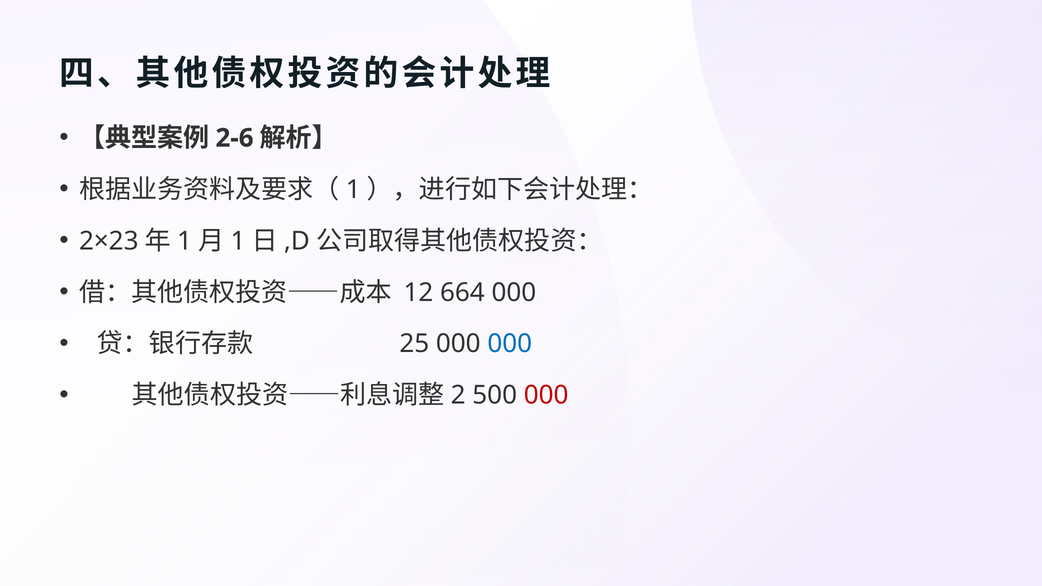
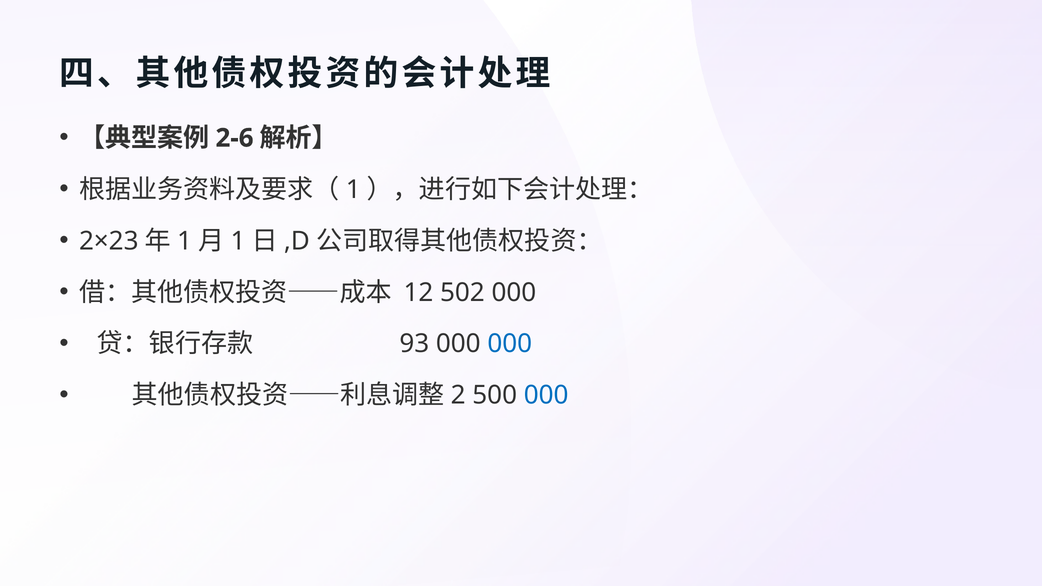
664: 664 -> 502
25: 25 -> 93
000 at (546, 395) colour: red -> blue
